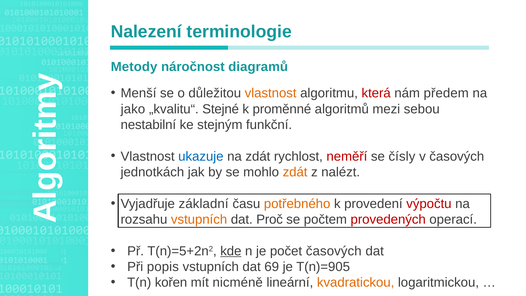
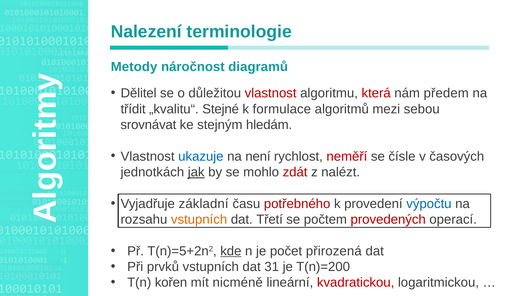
Menší: Menší -> Dělitel
vlastnost at (271, 93) colour: orange -> red
jako: jako -> třídit
proměnné: proměnné -> formulace
nestabilní: nestabilní -> srovnávat
funkční: funkční -> hledám
na zdát: zdát -> není
čísly: čísly -> čísle
jak underline: none -> present
zdát at (295, 172) colour: orange -> red
potřebného colour: orange -> red
výpočtu colour: red -> blue
Proč: Proč -> Třetí
počet časových: časových -> přirozená
popis: popis -> prvků
69: 69 -> 31
T(n)=905: T(n)=905 -> T(n)=200
kvadratickou colour: orange -> red
